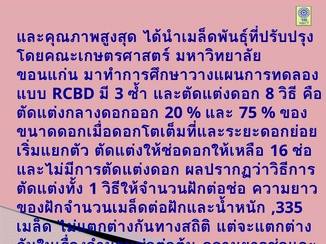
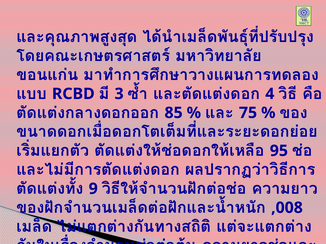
8: 8 -> 4
20: 20 -> 85
16: 16 -> 95
1: 1 -> 9
,335: ,335 -> ,008
